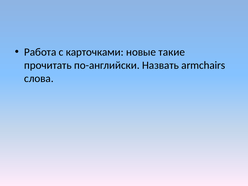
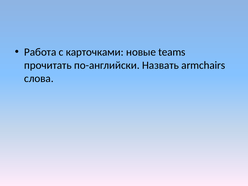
такие: такие -> teams
